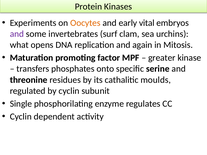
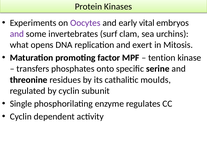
Oocytes colour: orange -> purple
again: again -> exert
greater: greater -> tention
